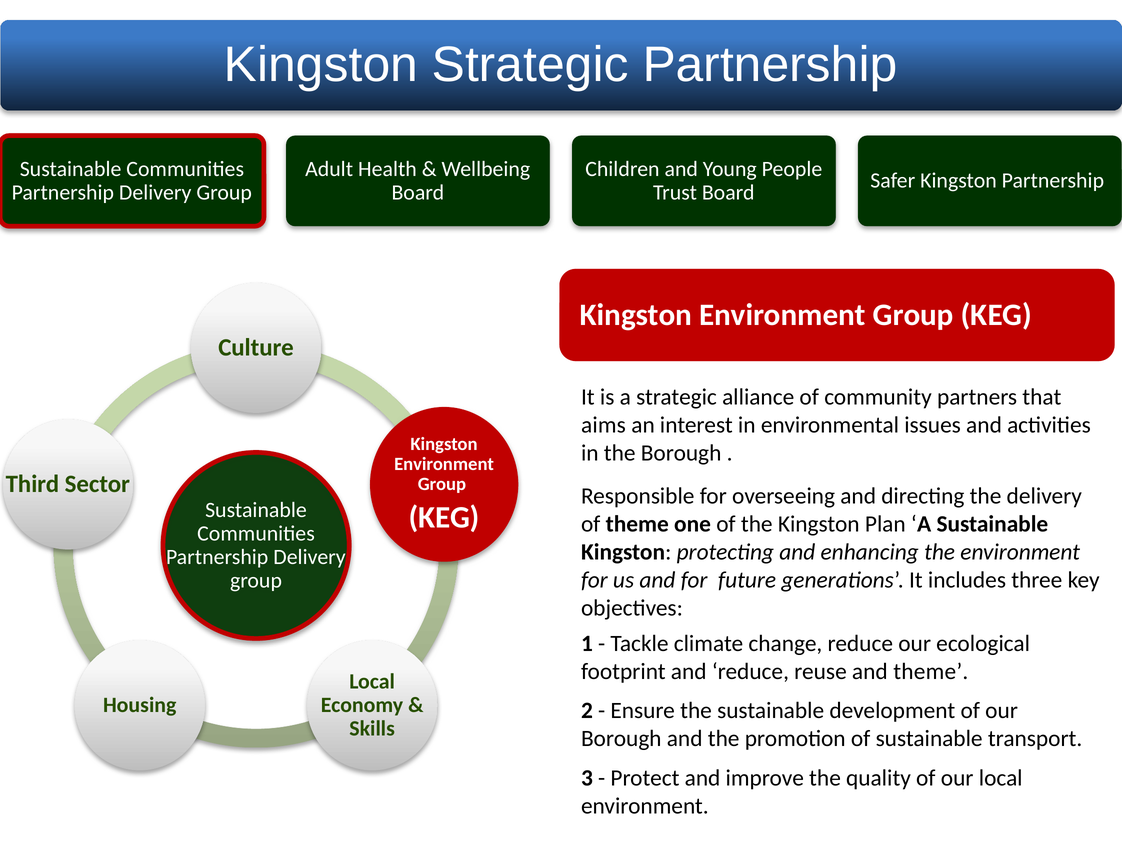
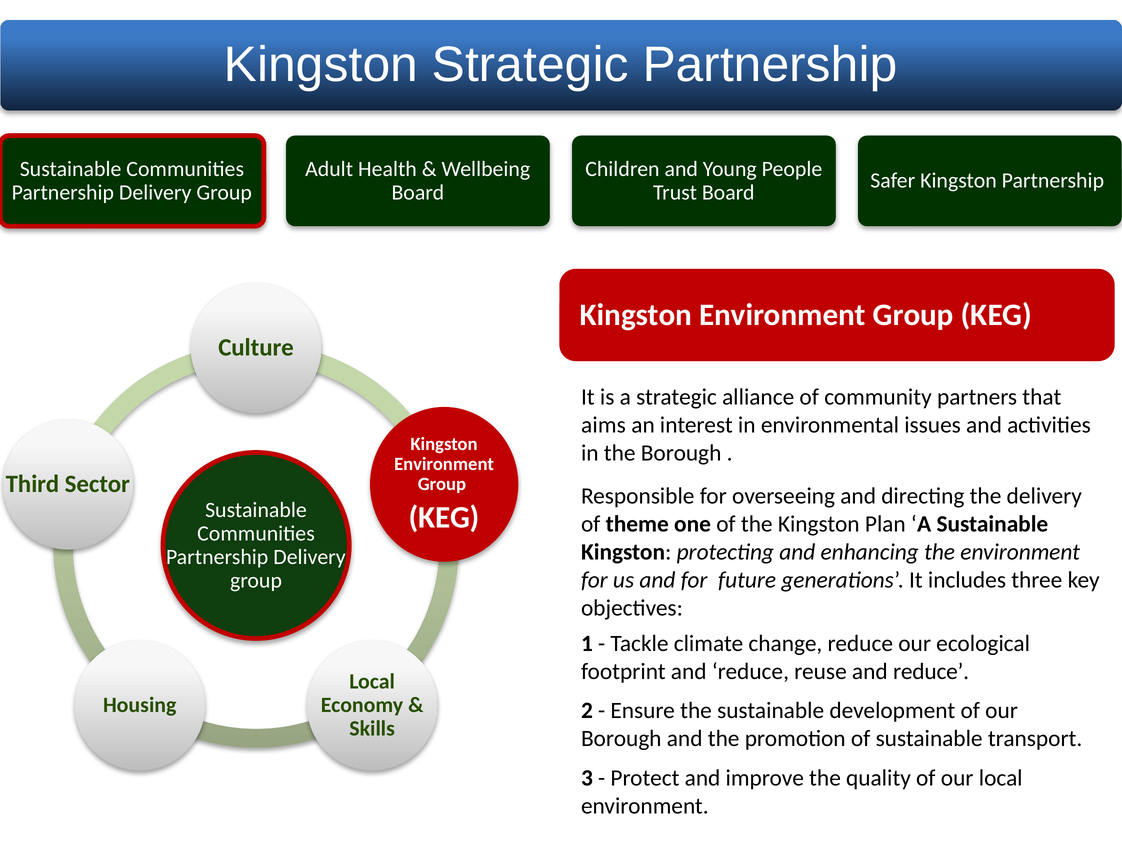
reuse and theme: theme -> reduce
